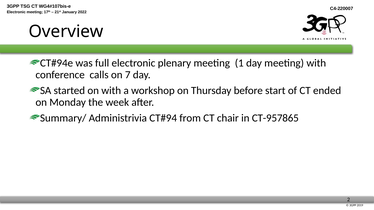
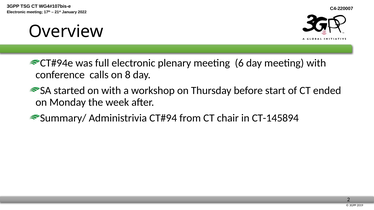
1: 1 -> 6
7: 7 -> 8
CT-957865: CT-957865 -> CT-145894
